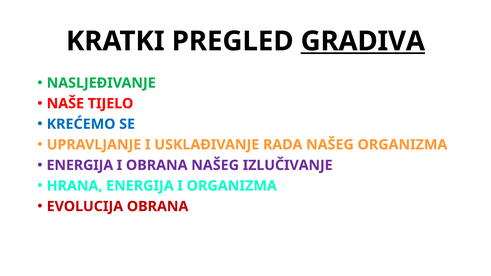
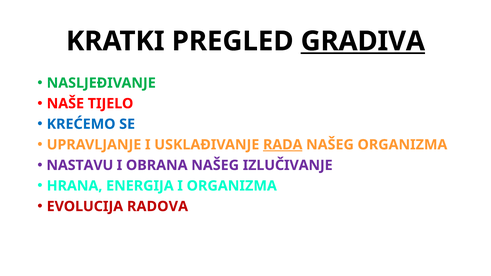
RADA underline: none -> present
ENERGIJA at (80, 165): ENERGIJA -> NASTAVU
EVOLUCIJA OBRANA: OBRANA -> RADOVA
